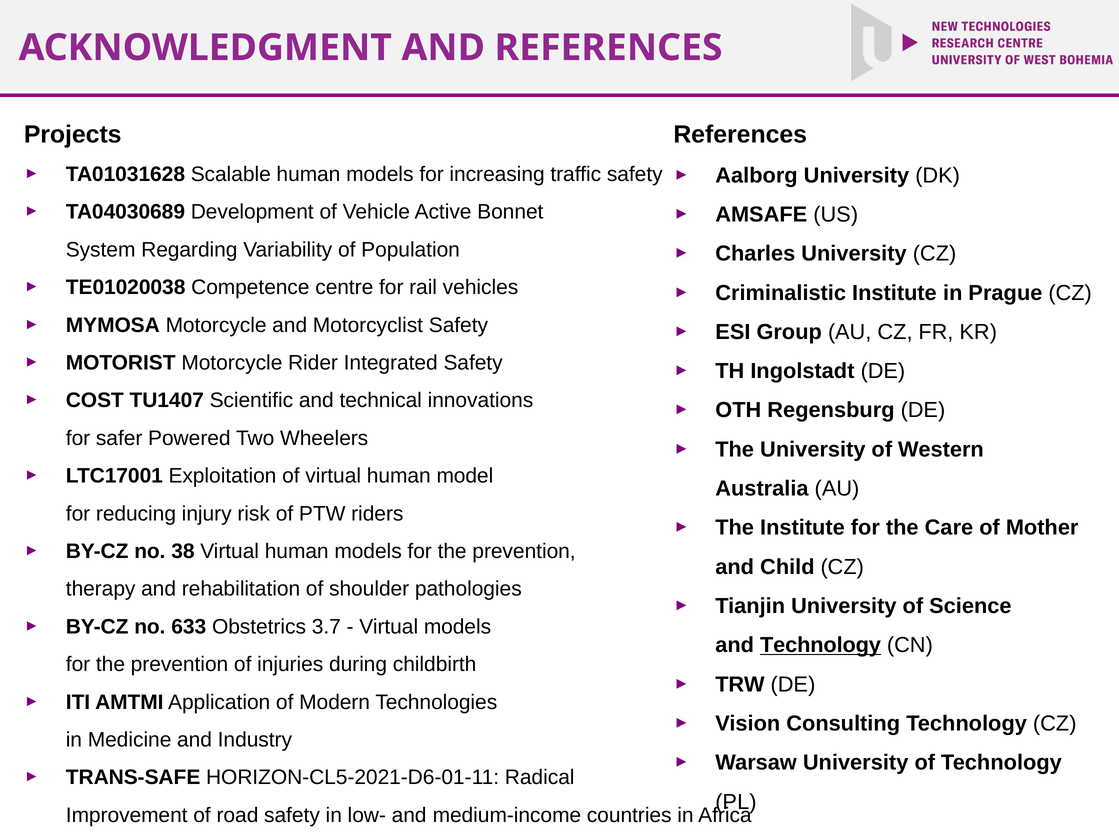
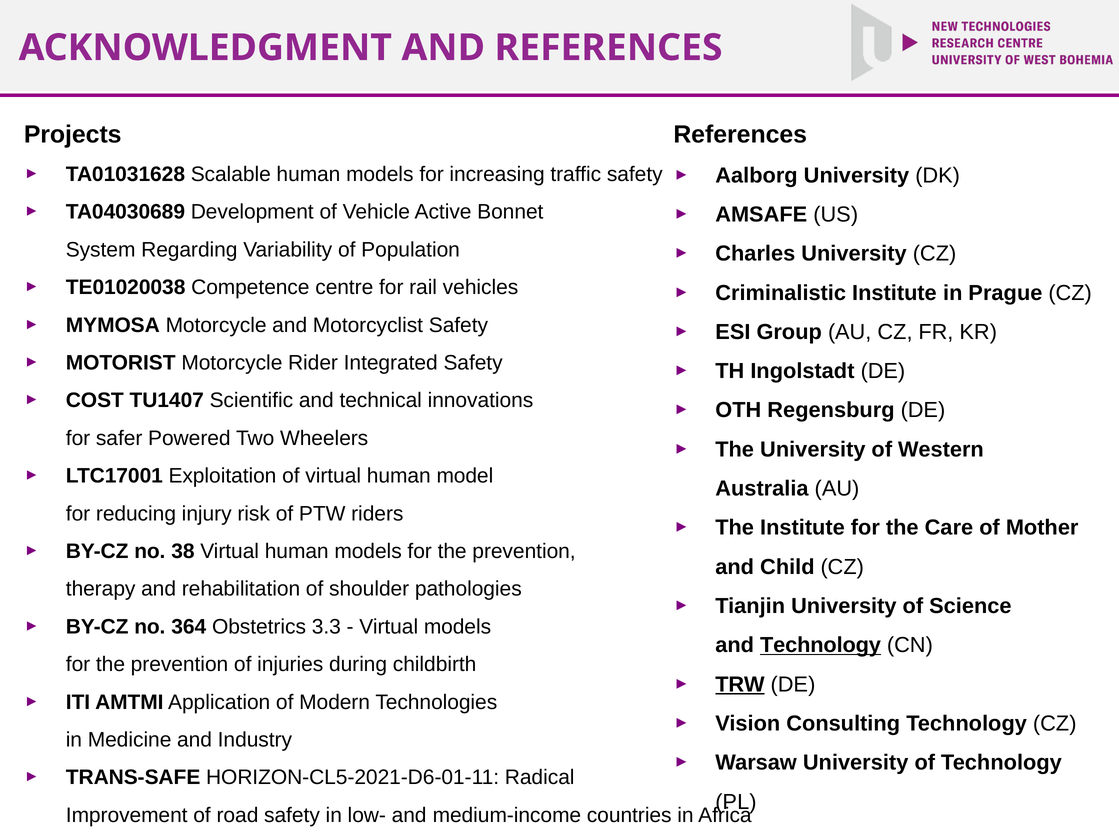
633: 633 -> 364
3.7: 3.7 -> 3.3
TRW underline: none -> present
